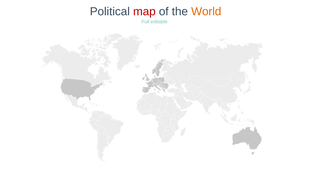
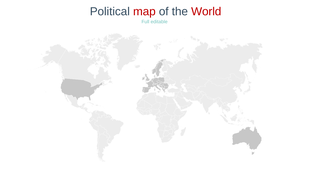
World colour: orange -> red
